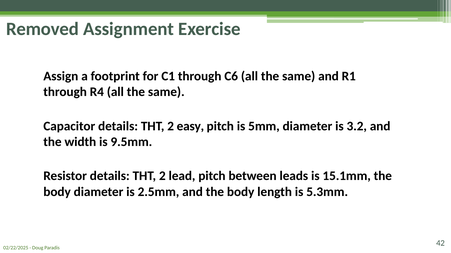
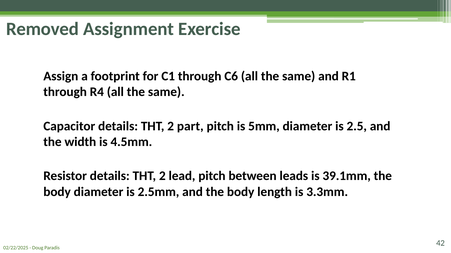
easy: easy -> part
3.2: 3.2 -> 2.5
9.5mm: 9.5mm -> 4.5mm
15.1mm: 15.1mm -> 39.1mm
5.3mm: 5.3mm -> 3.3mm
